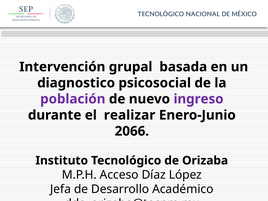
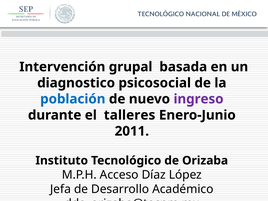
población colour: purple -> blue
realizar: realizar -> talleres
2066: 2066 -> 2011
